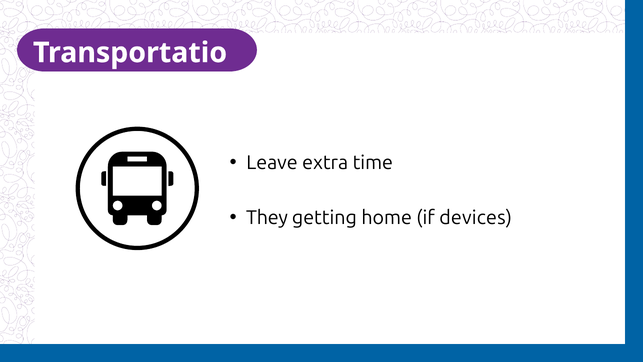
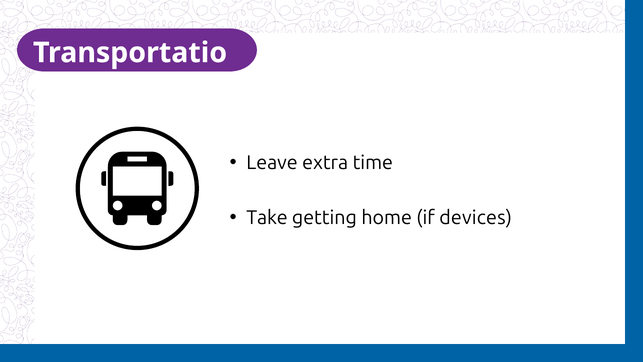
They: They -> Take
